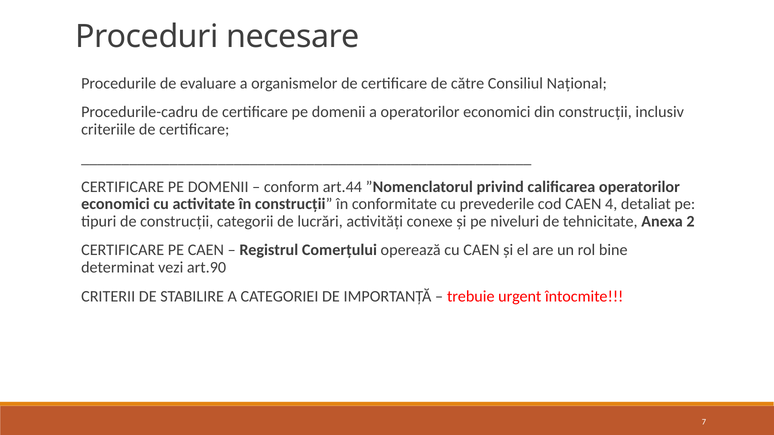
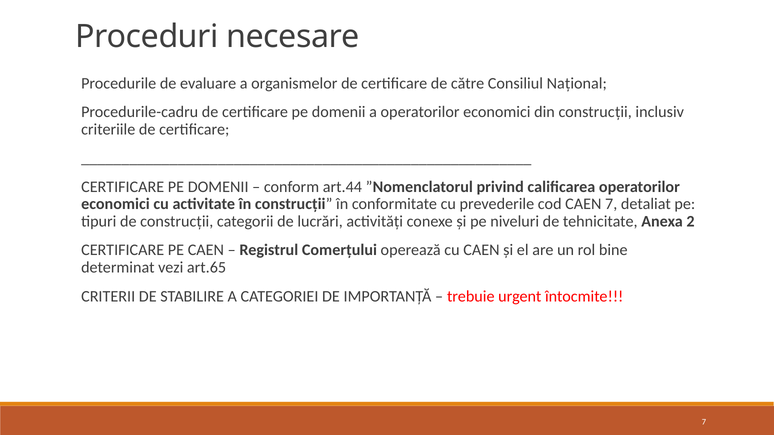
CAEN 4: 4 -> 7
art.90: art.90 -> art.65
